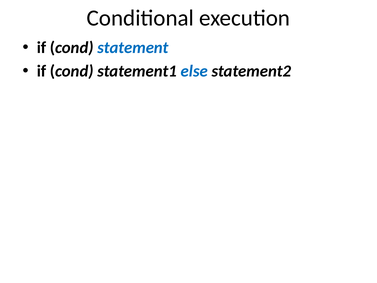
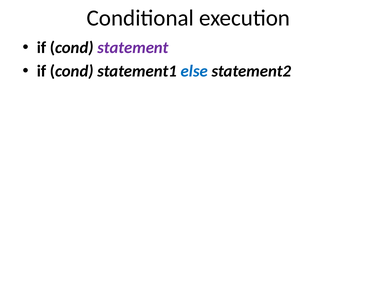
statement colour: blue -> purple
